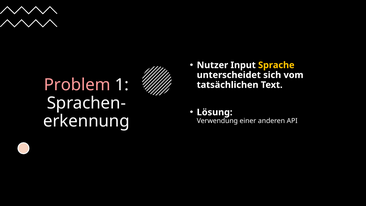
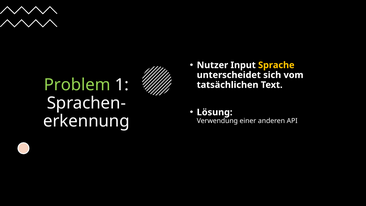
Problem colour: pink -> light green
